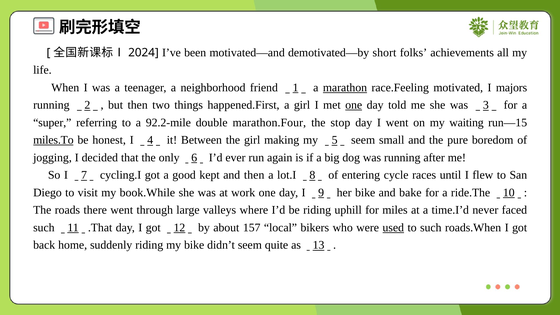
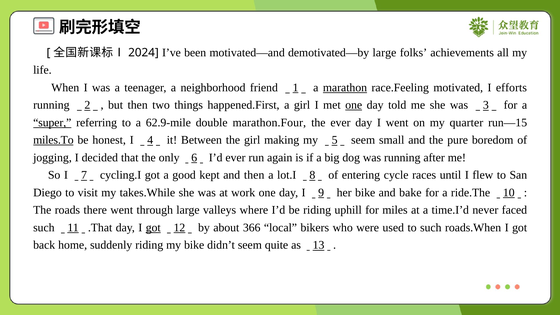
demotivated—by short: short -> large
majors: majors -> efforts
super underline: none -> present
92.2-mile: 92.2-mile -> 62.9-mile
the stop: stop -> ever
waiting: waiting -> quarter
book.While: book.While -> takes.While
got at (153, 228) underline: none -> present
157: 157 -> 366
used underline: present -> none
